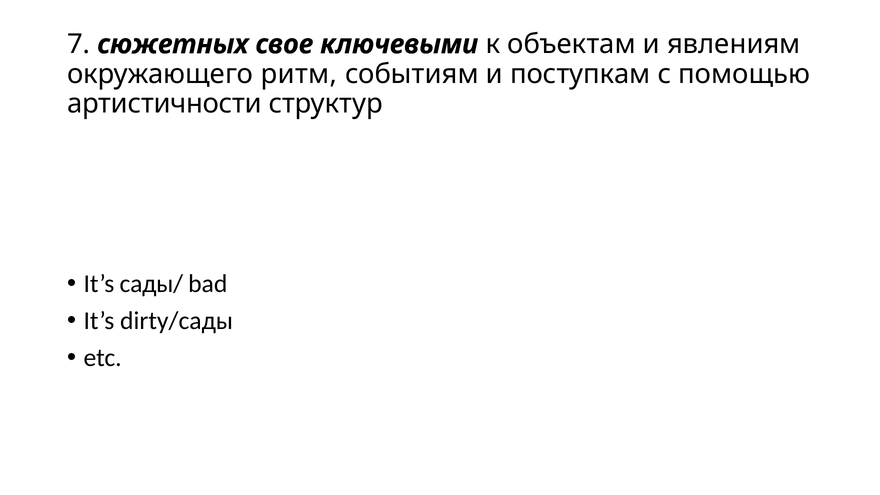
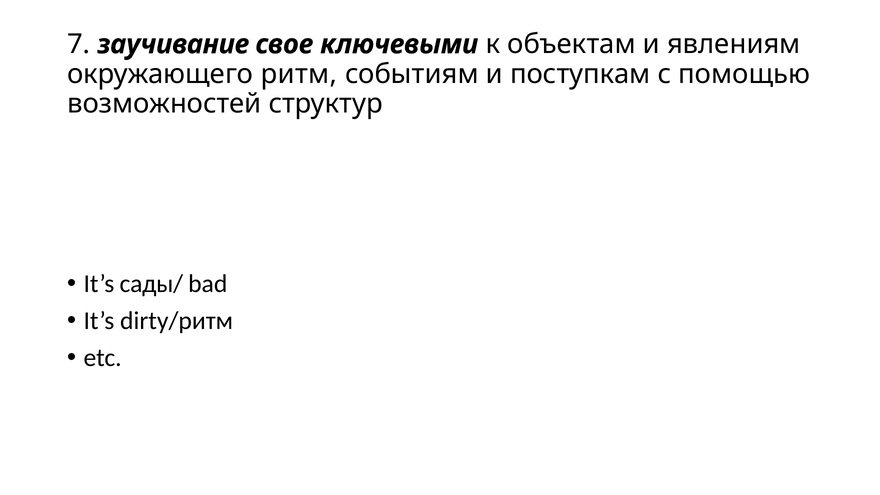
сюжетных: сюжетных -> заучивание
артистичности: артистичности -> возможностей
dirty/сады: dirty/сады -> dirty/ритм
